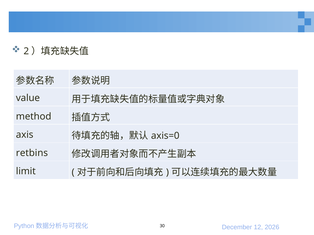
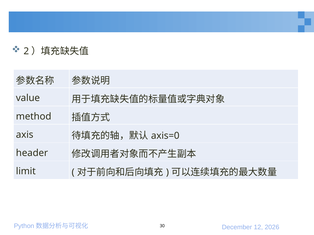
retbins: retbins -> header
